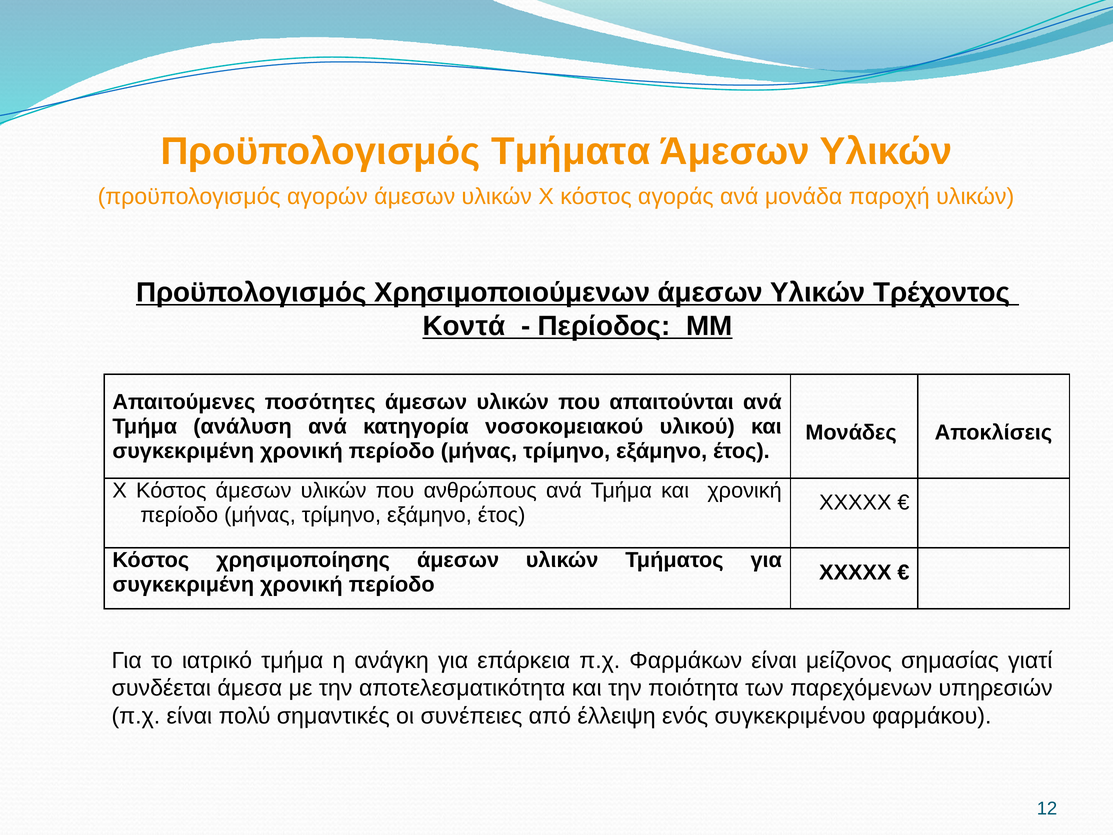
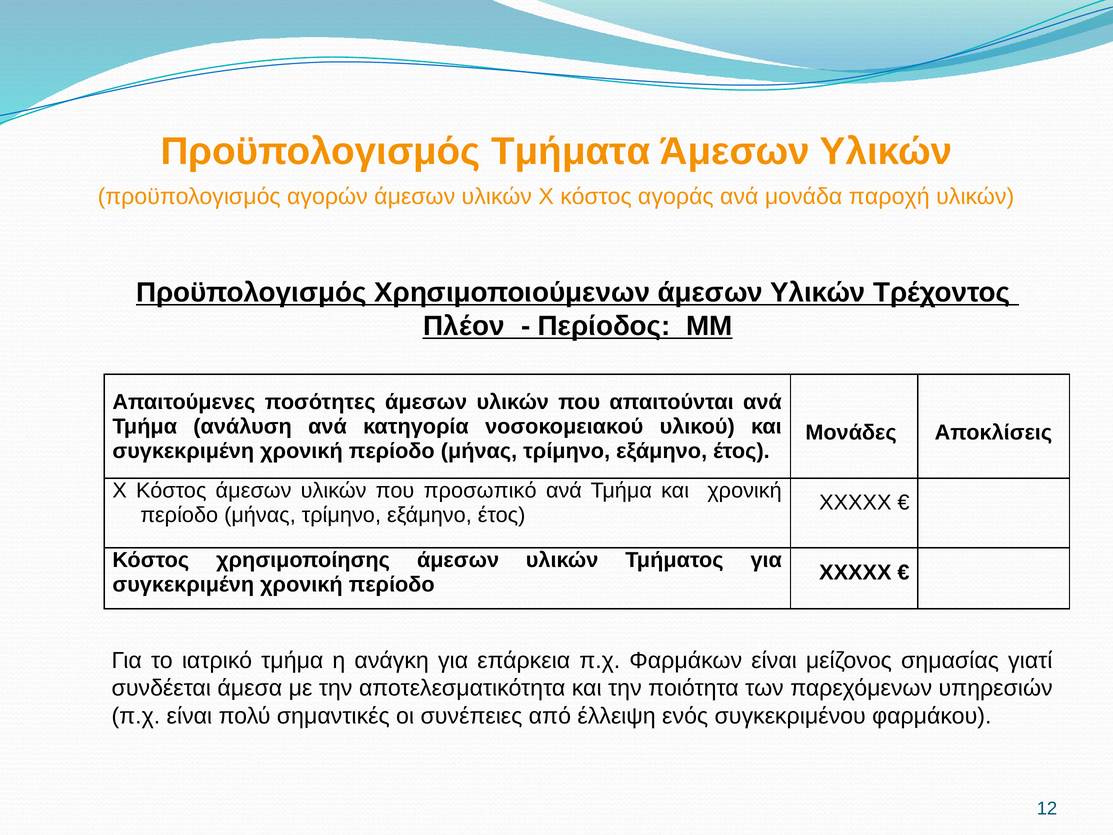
Κοντά: Κοντά -> Πλέον
ανθρώπους: ανθρώπους -> προσωπικό
